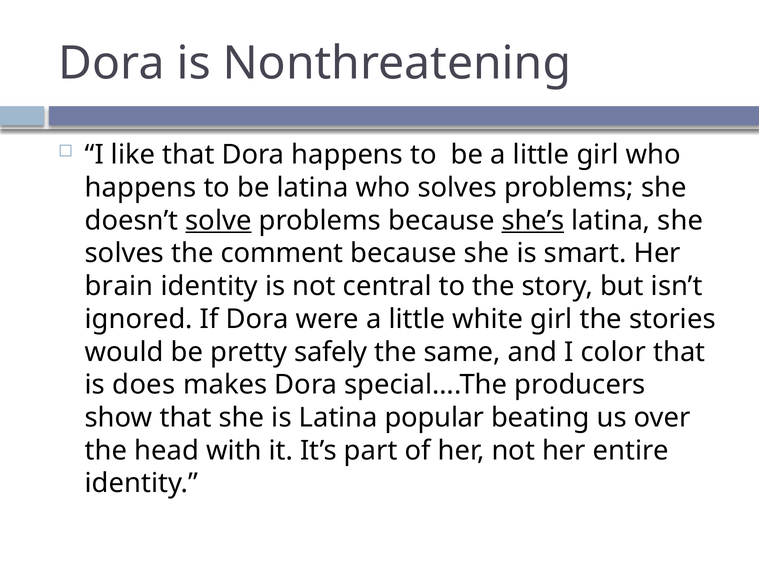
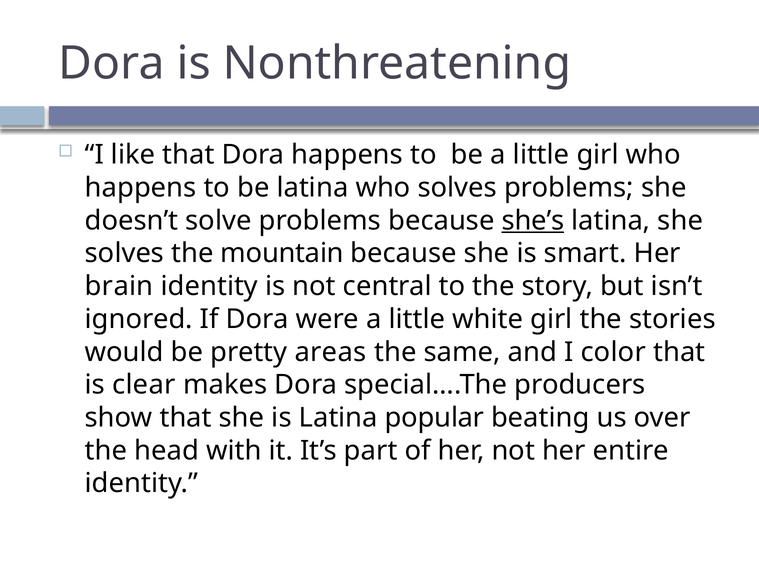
solve underline: present -> none
comment: comment -> mountain
safely: safely -> areas
does: does -> clear
